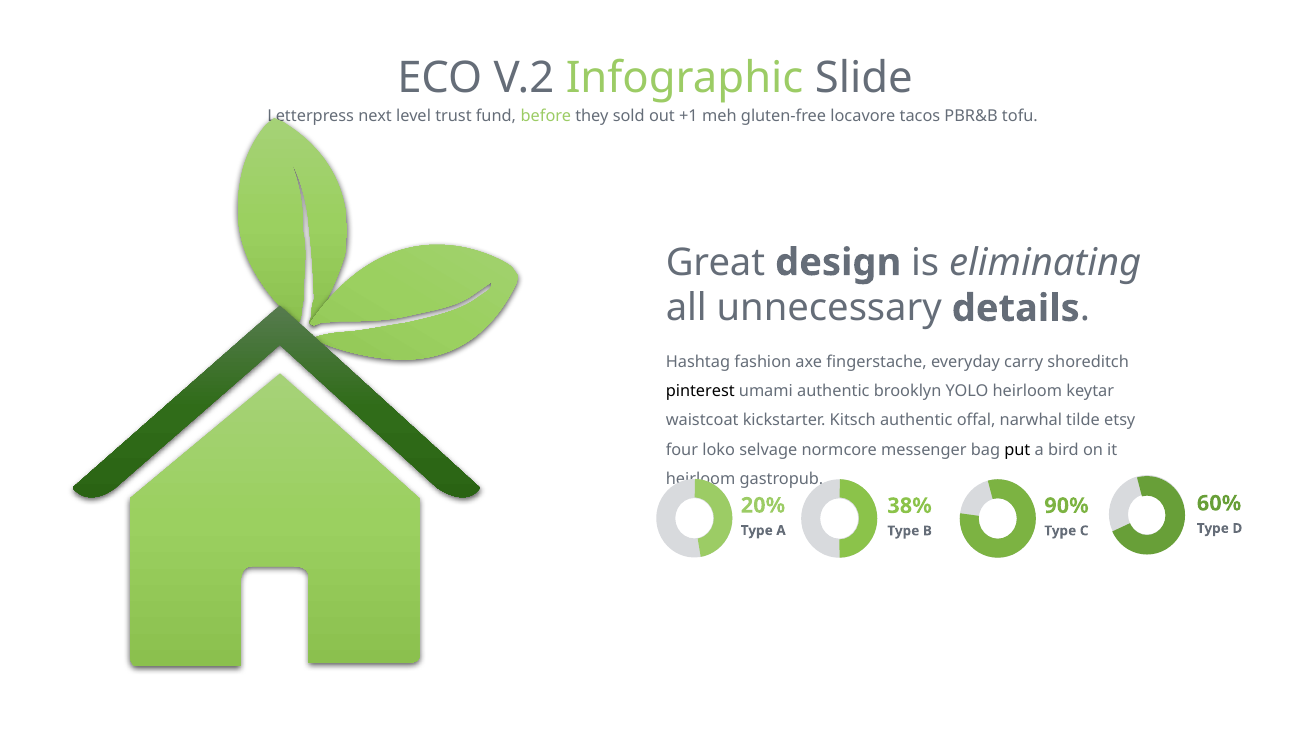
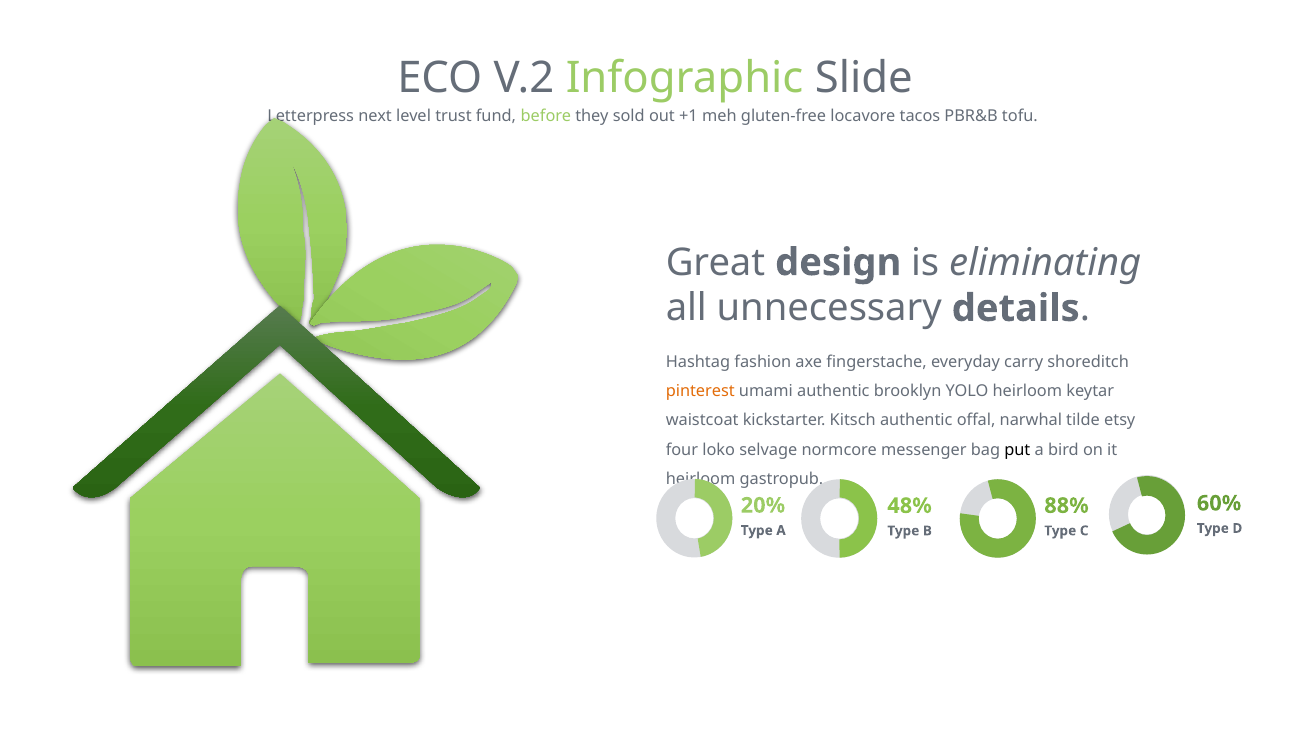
pinterest colour: black -> orange
38%: 38% -> 48%
90%: 90% -> 88%
